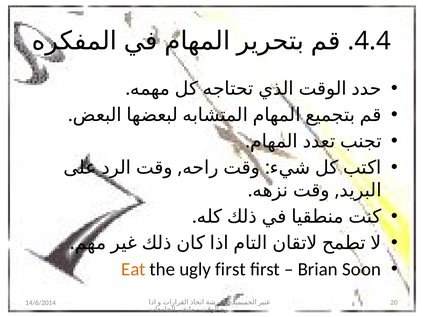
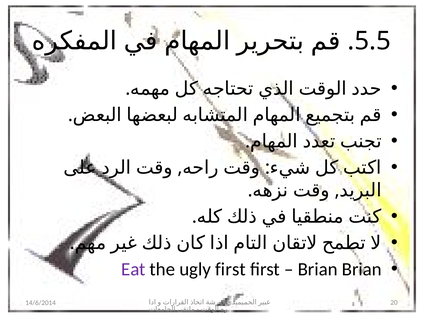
4.4: 4.4 -> 5.5
Eat colour: orange -> purple
Brian Soon: Soon -> Brian
